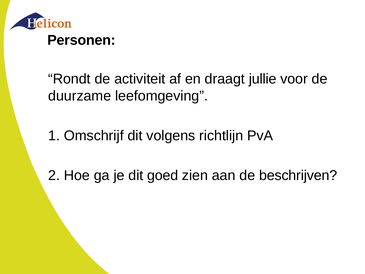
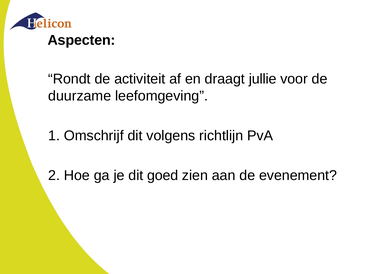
Personen: Personen -> Aspecten
beschrijven: beschrijven -> evenement
